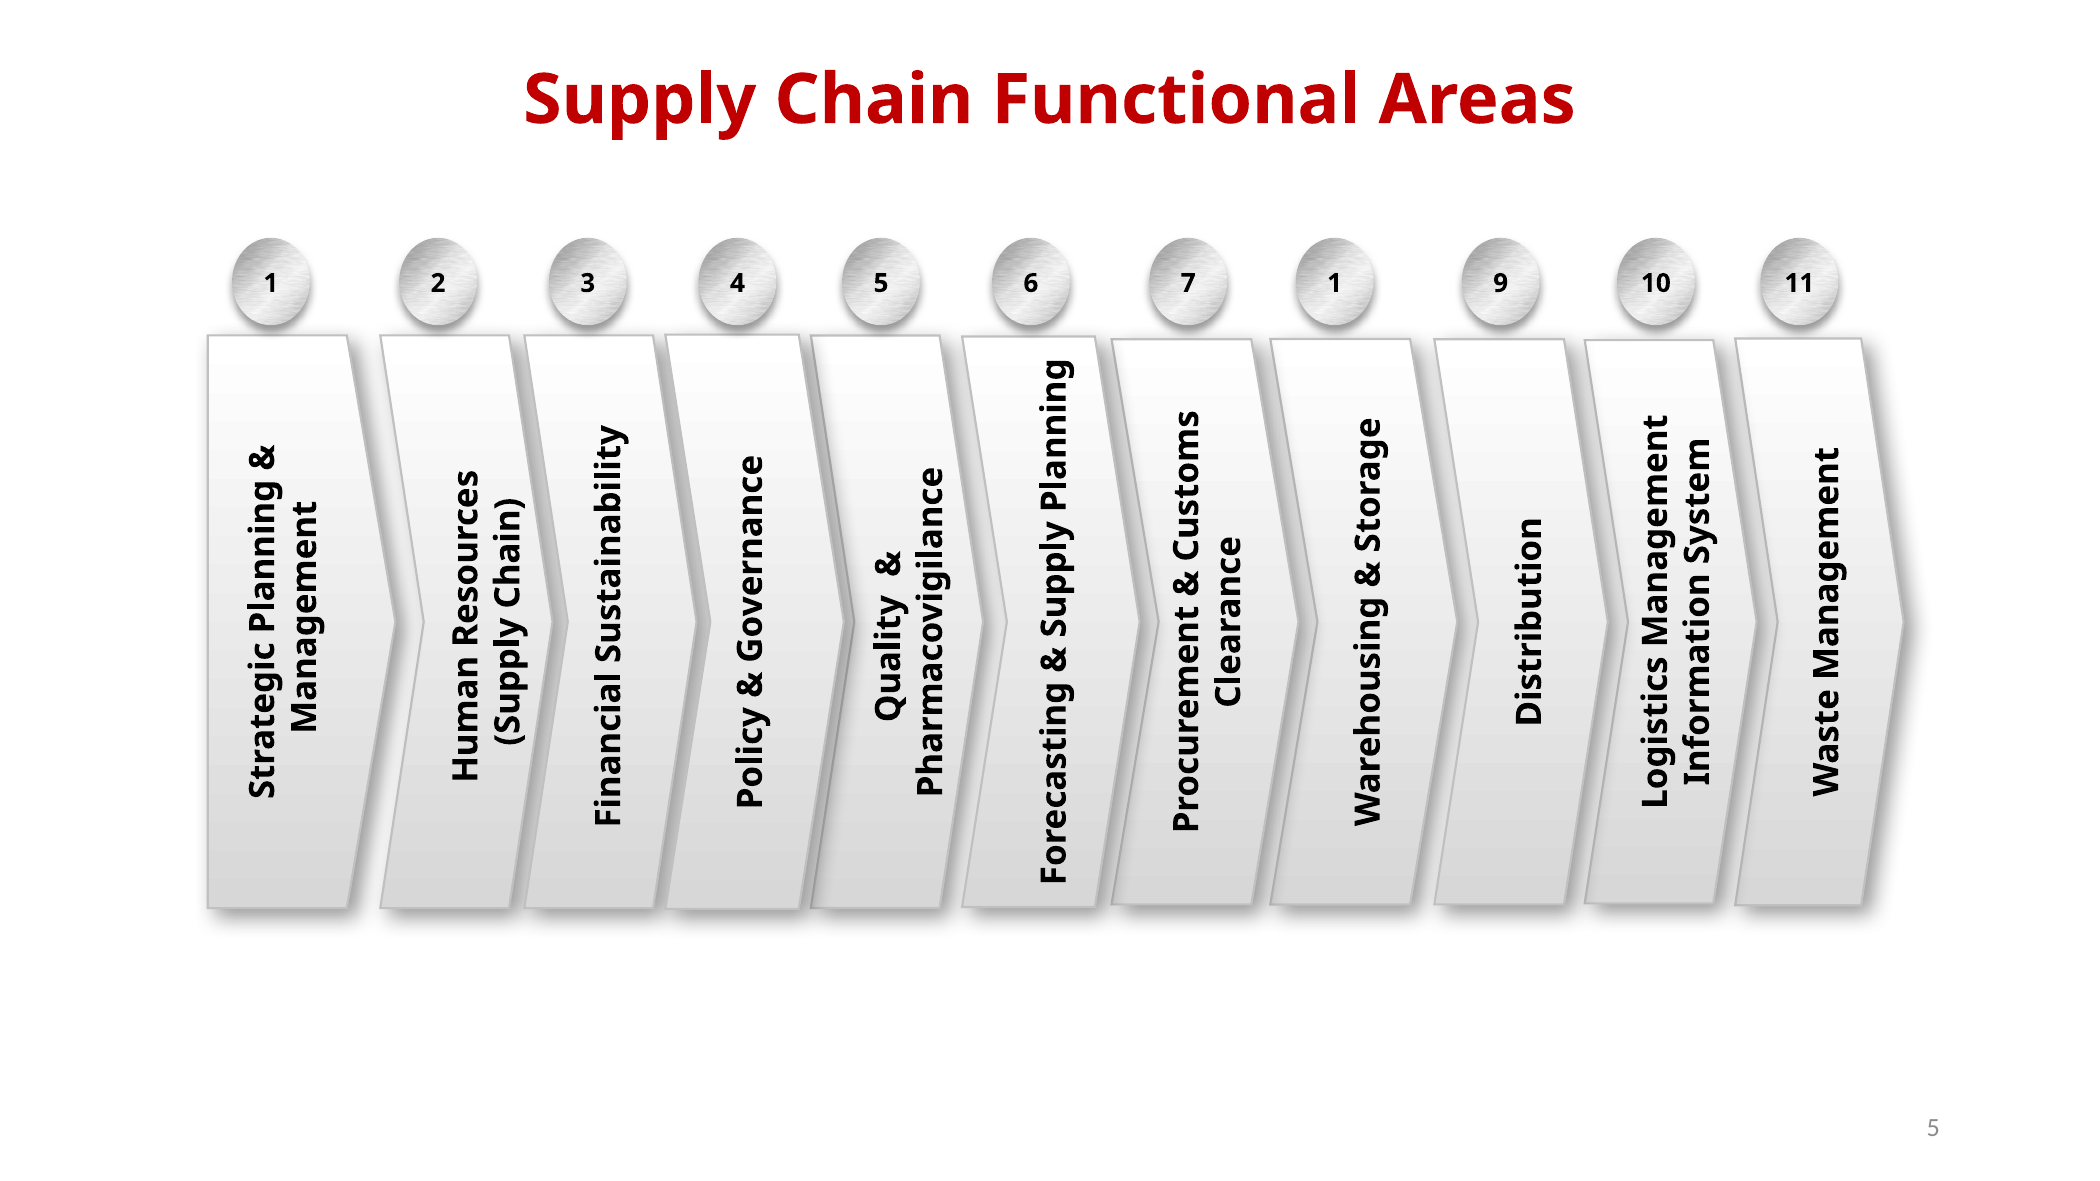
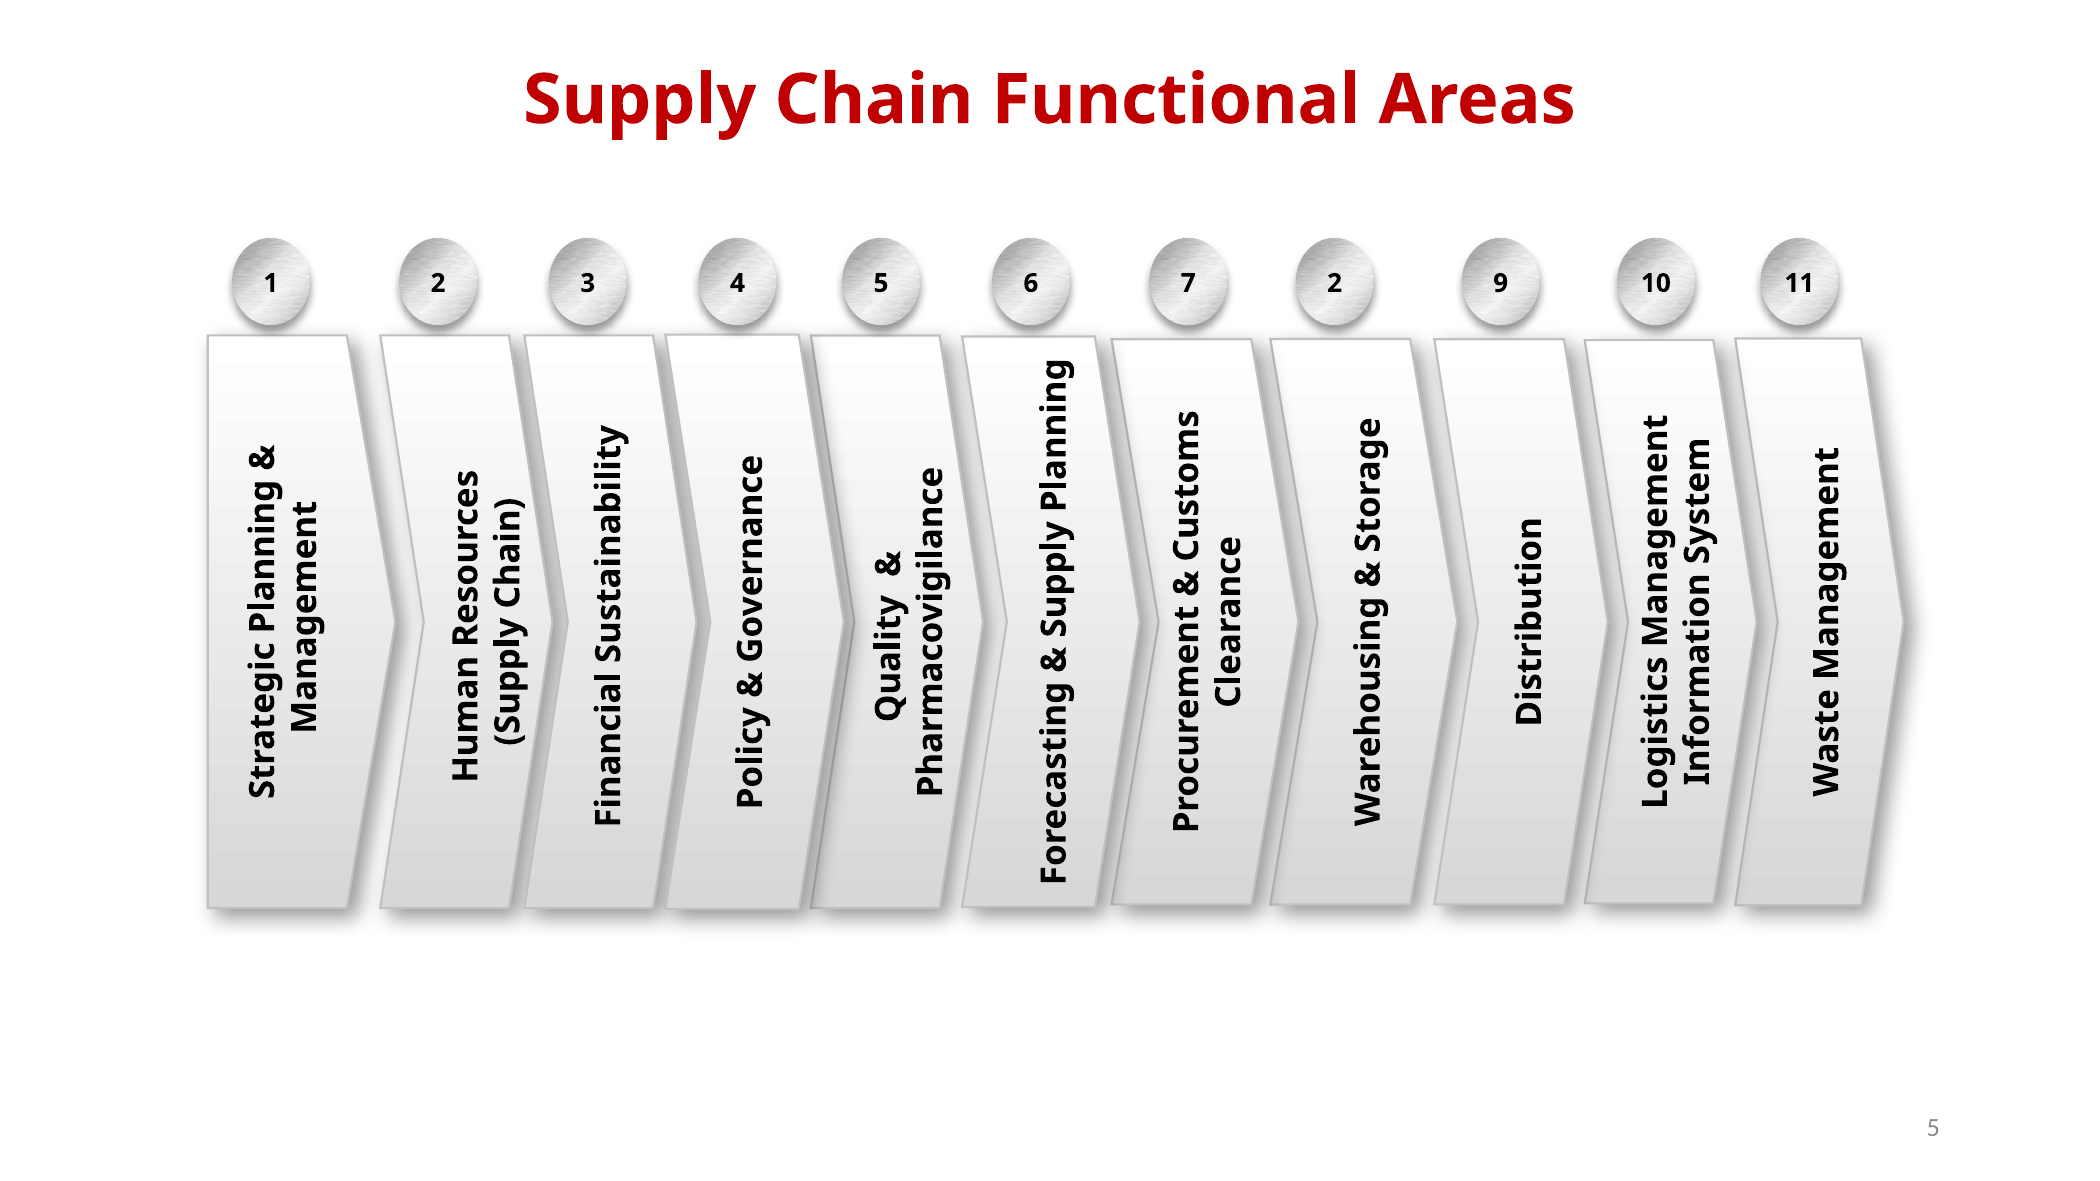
7 1: 1 -> 2
